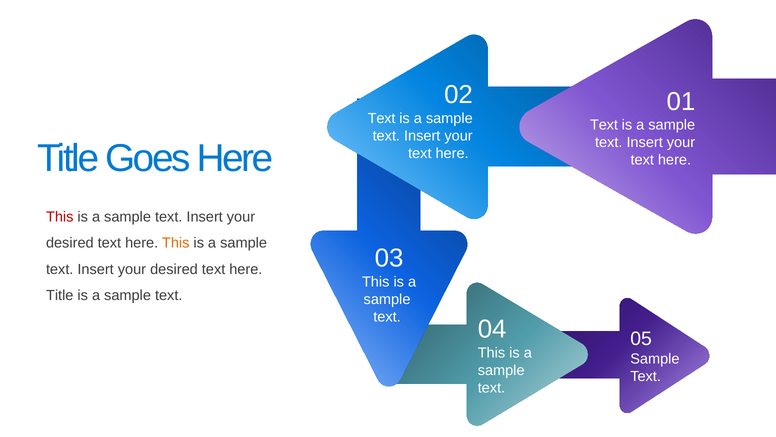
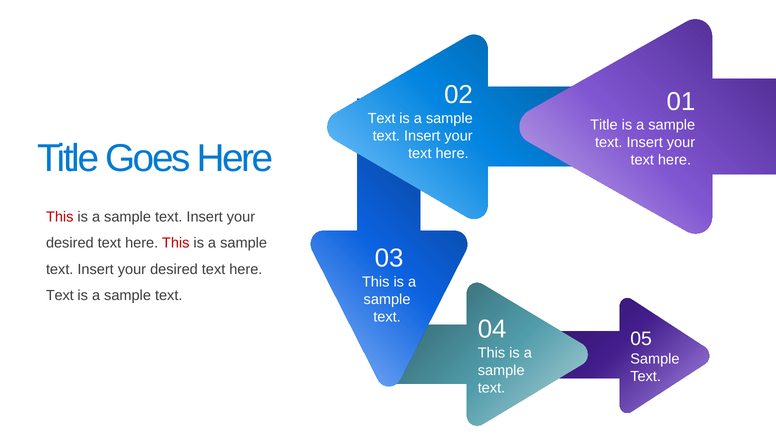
Text at (604, 125): Text -> Title
This at (176, 243) colour: orange -> red
Title at (60, 295): Title -> Text
